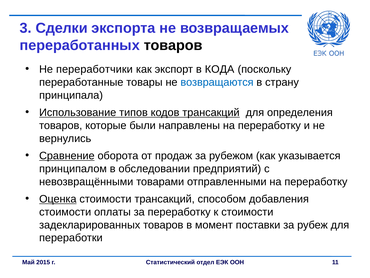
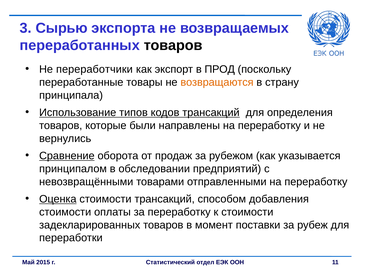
Сделки: Сделки -> Сырью
КОДА: КОДА -> ПРОД
возвращаются colour: blue -> orange
